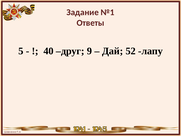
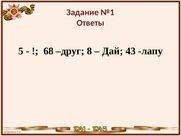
40: 40 -> 68
9: 9 -> 8
52: 52 -> 43
